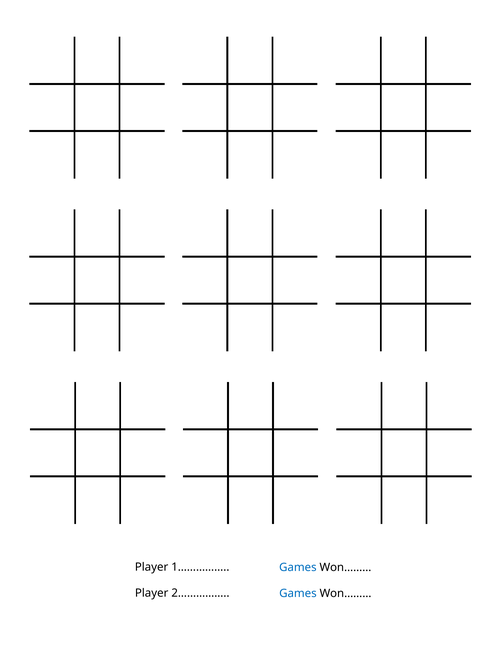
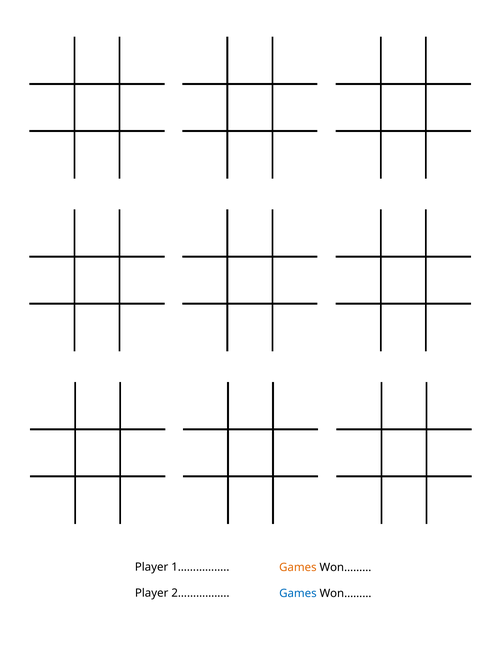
Games at (298, 568) colour: blue -> orange
